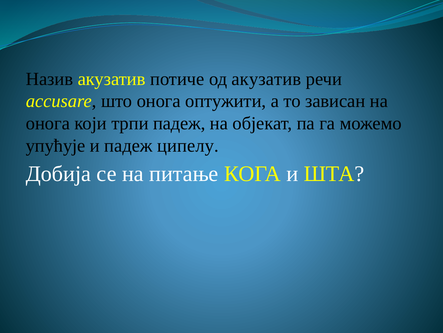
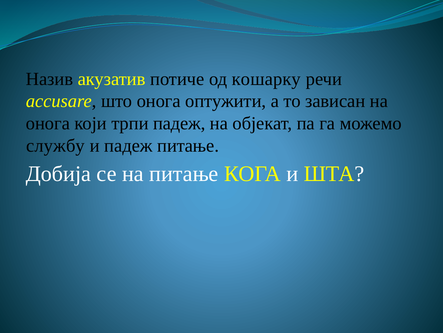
од акузатив: акузатив -> кошарку
упућује: упућује -> службу
падеж ципелу: ципелу -> питање
